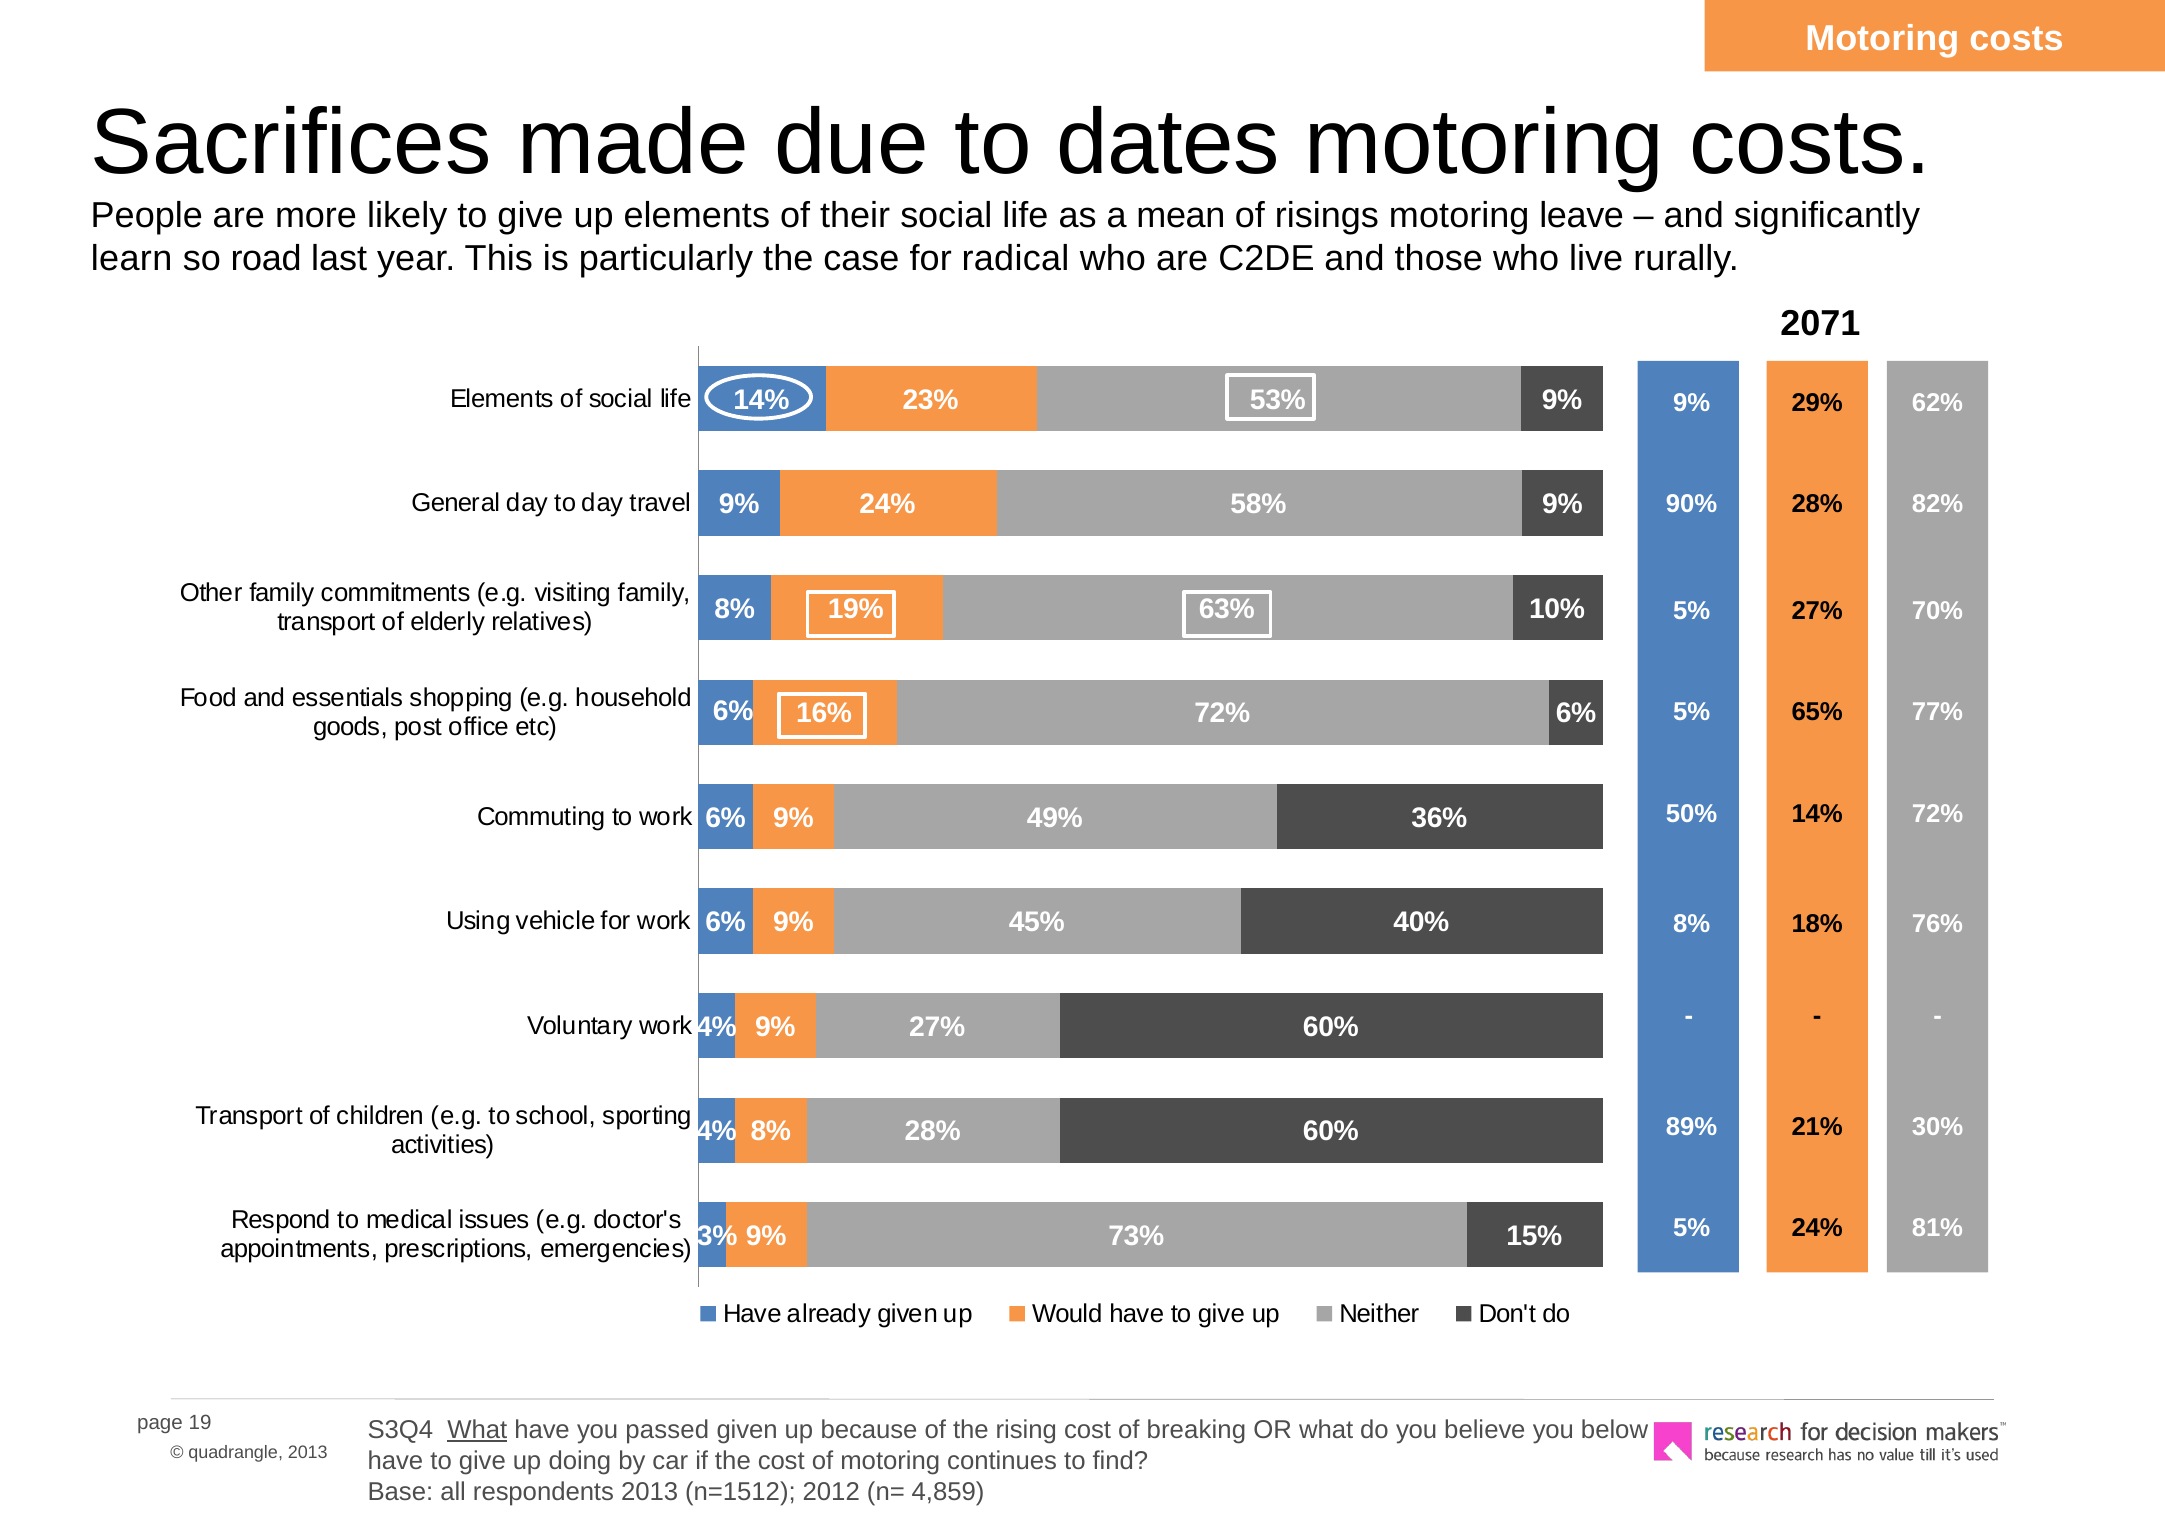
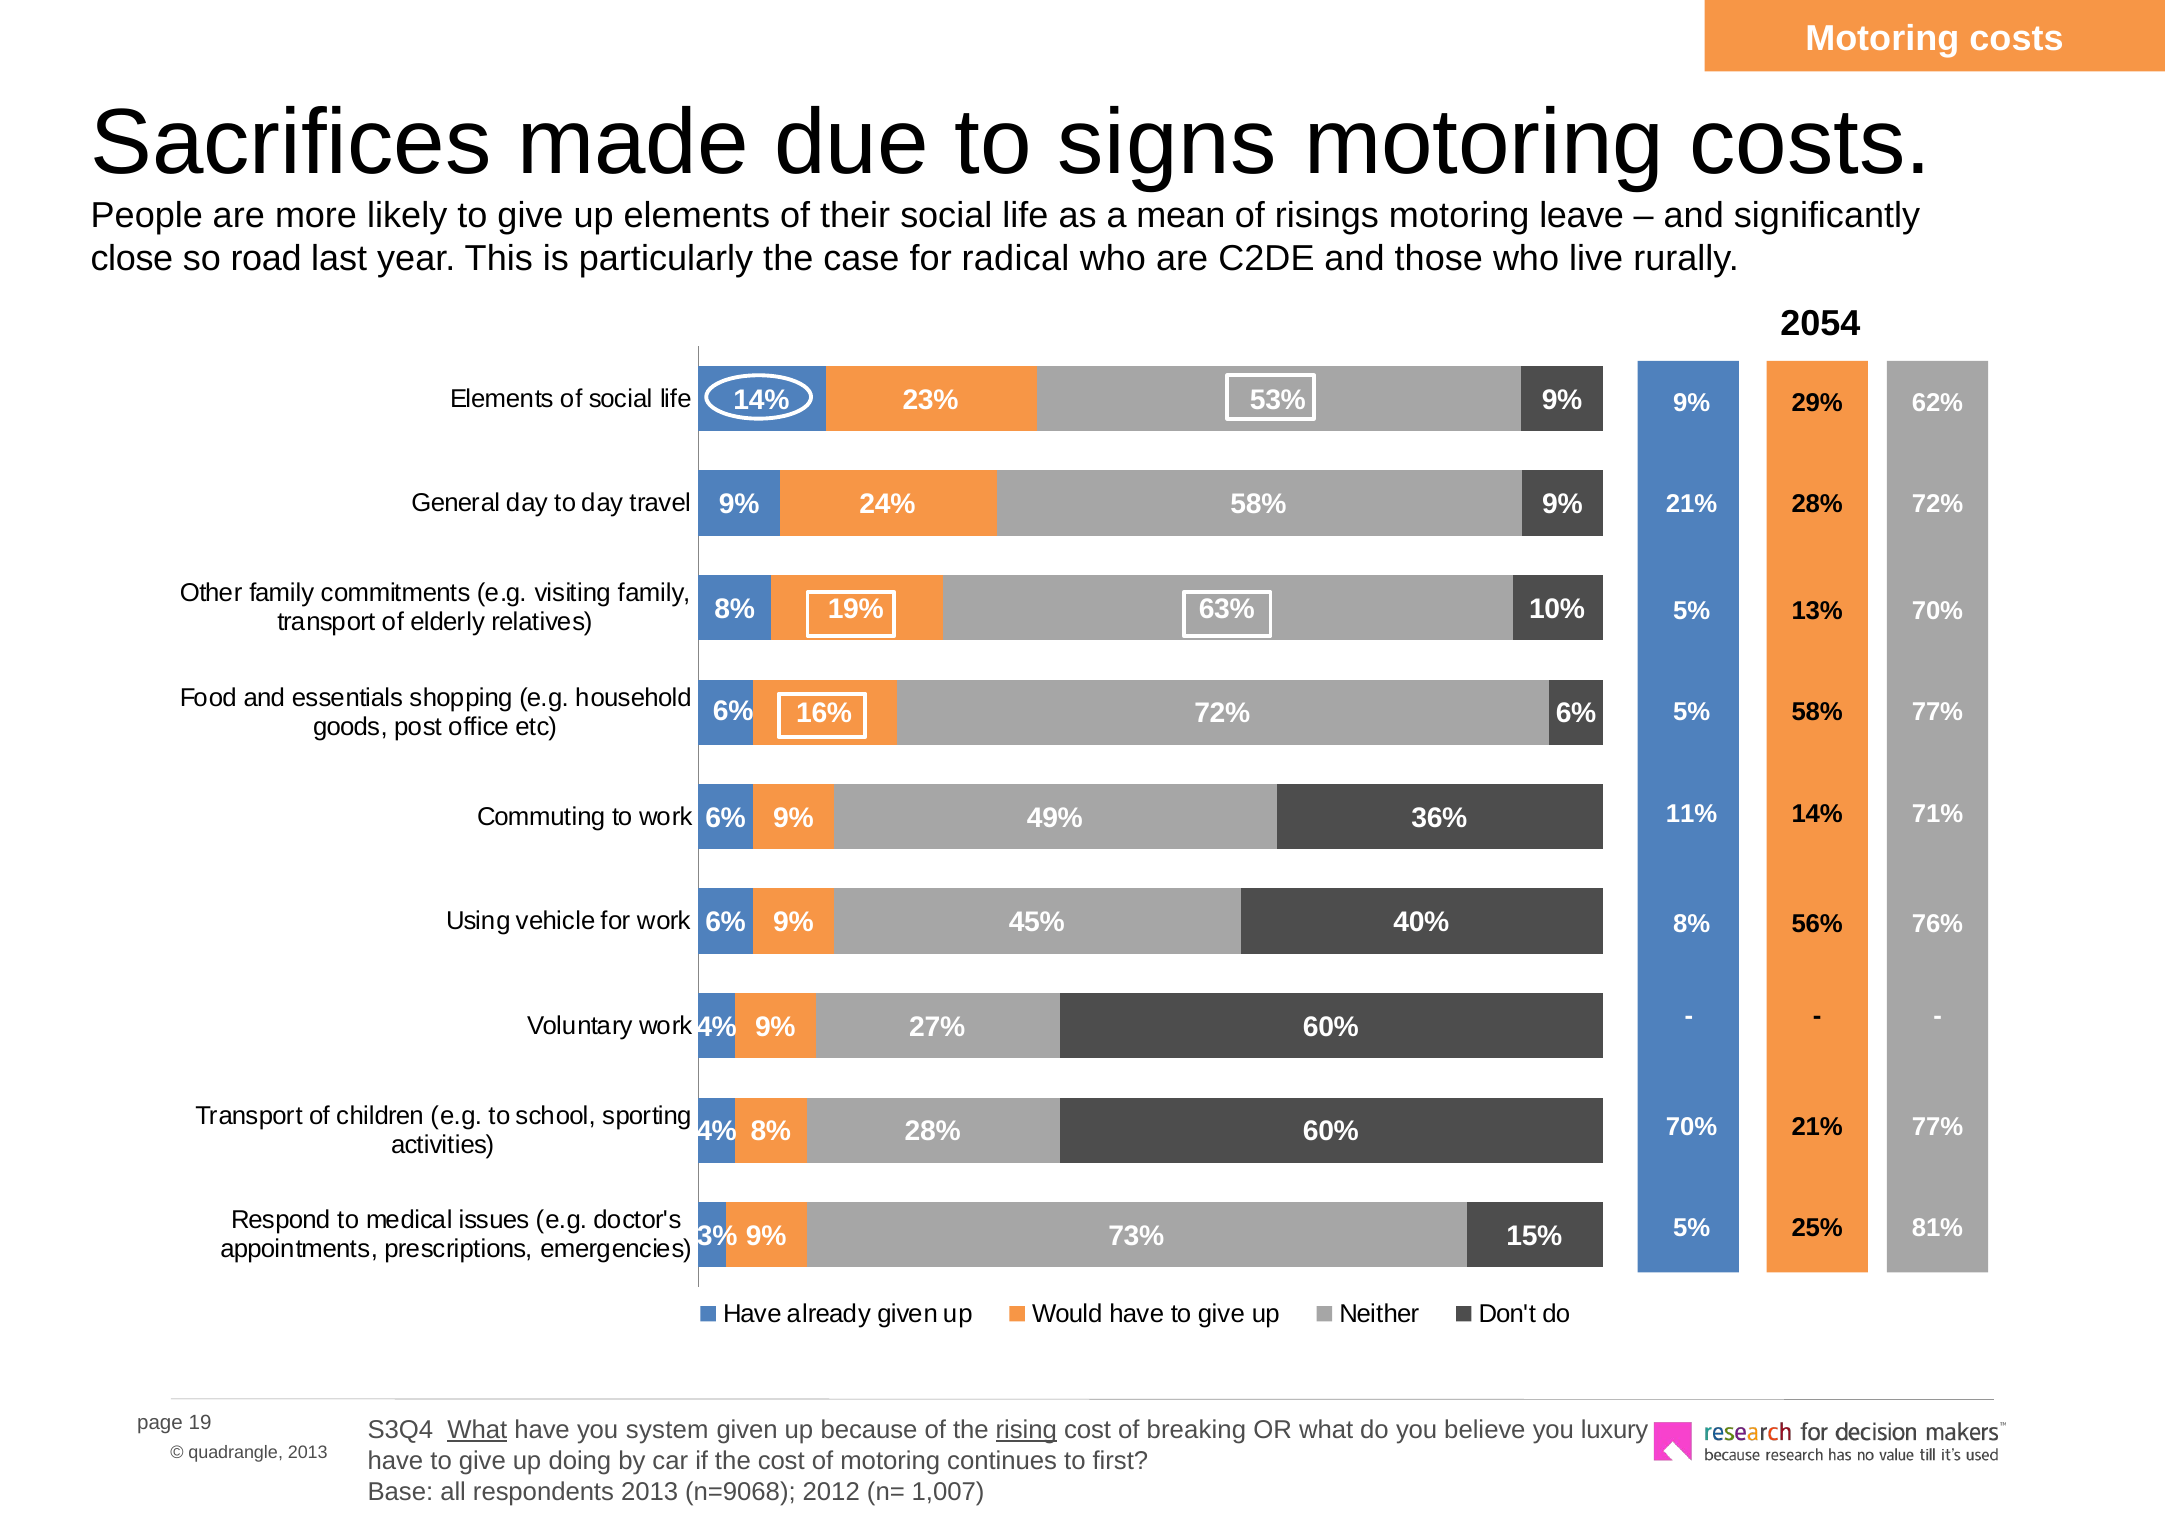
dates: dates -> signs
learn: learn -> close
2071: 2071 -> 2054
90% at (1692, 504): 90% -> 21%
82% at (1938, 504): 82% -> 72%
27% at (1817, 611): 27% -> 13%
5% 65%: 65% -> 58%
50%: 50% -> 11%
72% at (1938, 814): 72% -> 71%
18%: 18% -> 56%
89% at (1692, 1126): 89% -> 70%
30% at (1938, 1126): 30% -> 77%
24% at (1817, 1228): 24% -> 25%
passed: passed -> system
rising underline: none -> present
below: below -> luxury
find: find -> first
n=1512: n=1512 -> n=9068
4,859: 4,859 -> 1,007
